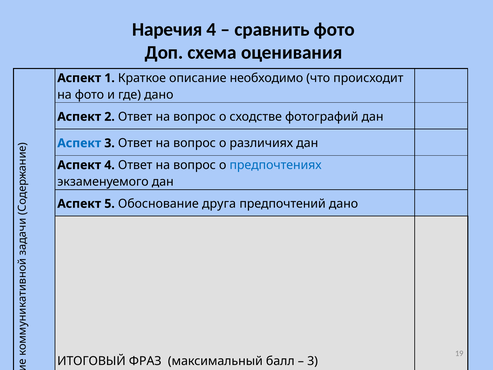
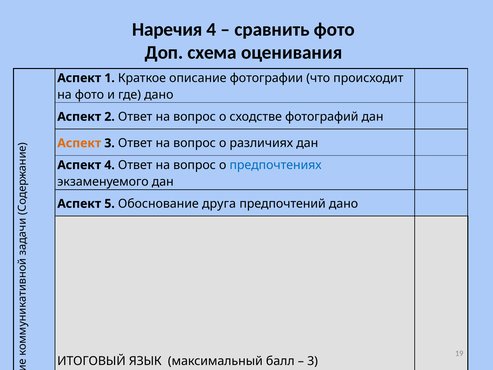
необходимо: необходимо -> фотографии
Аспект at (79, 143) colour: blue -> orange
ФРАЗ: ФРАЗ -> ЯЗЫК
